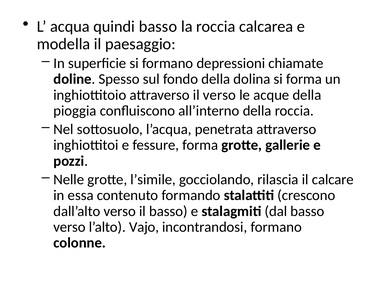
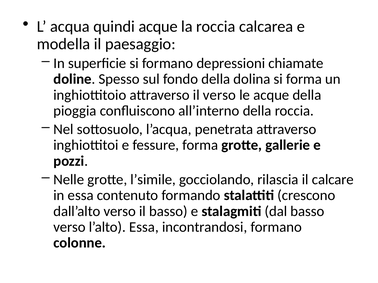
quindi basso: basso -> acque
l’alto Vajo: Vajo -> Essa
